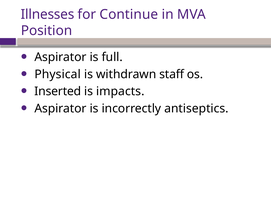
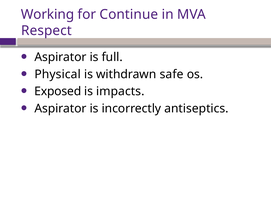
Illnesses: Illnesses -> Working
Position: Position -> Respect
staff: staff -> safe
Inserted: Inserted -> Exposed
